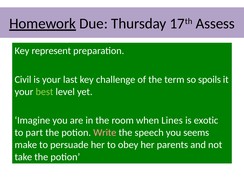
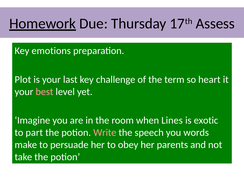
represent: represent -> emotions
Civil: Civil -> Plot
spoils: spoils -> heart
best colour: light green -> pink
seems: seems -> words
